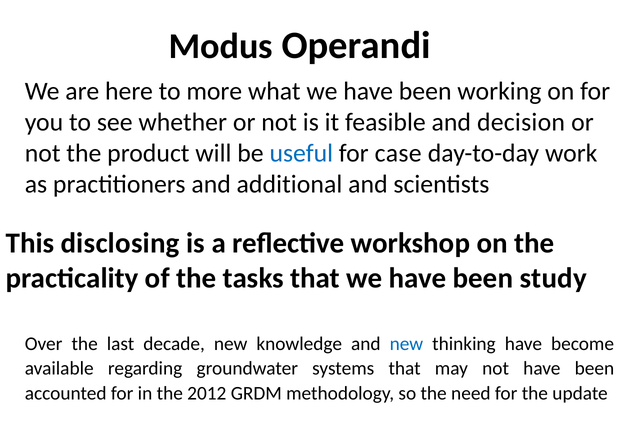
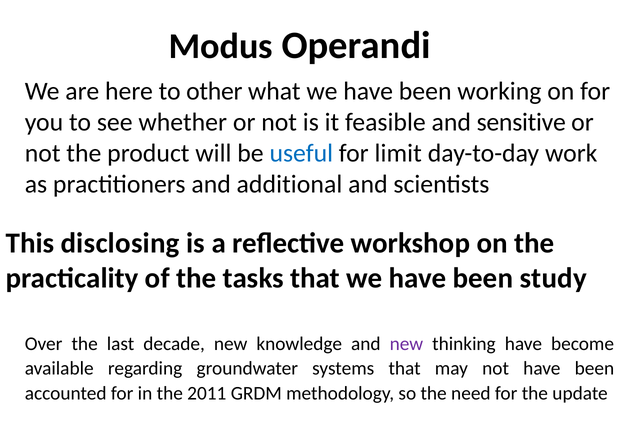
more: more -> other
decision: decision -> sensitive
case: case -> limit
new at (406, 343) colour: blue -> purple
2012: 2012 -> 2011
